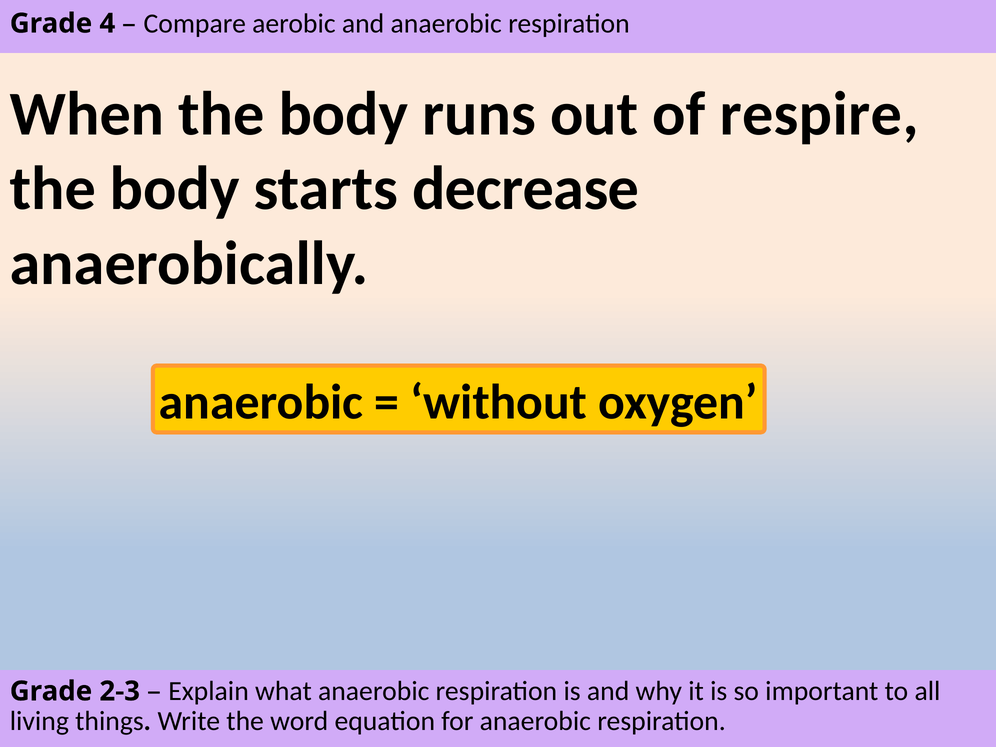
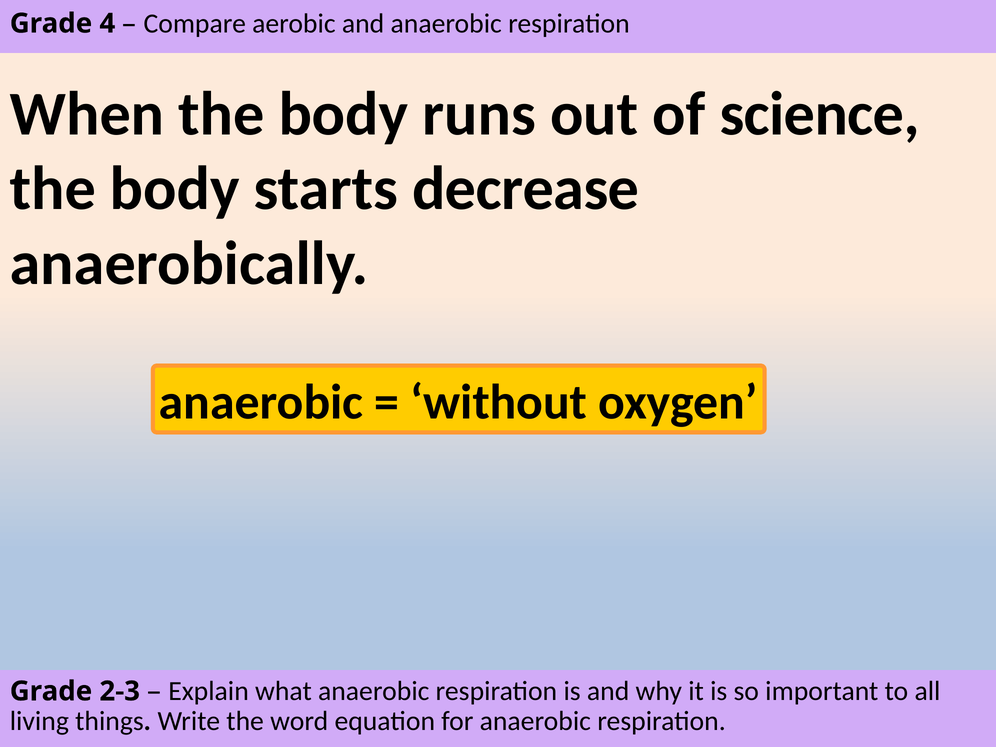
respire: respire -> science
